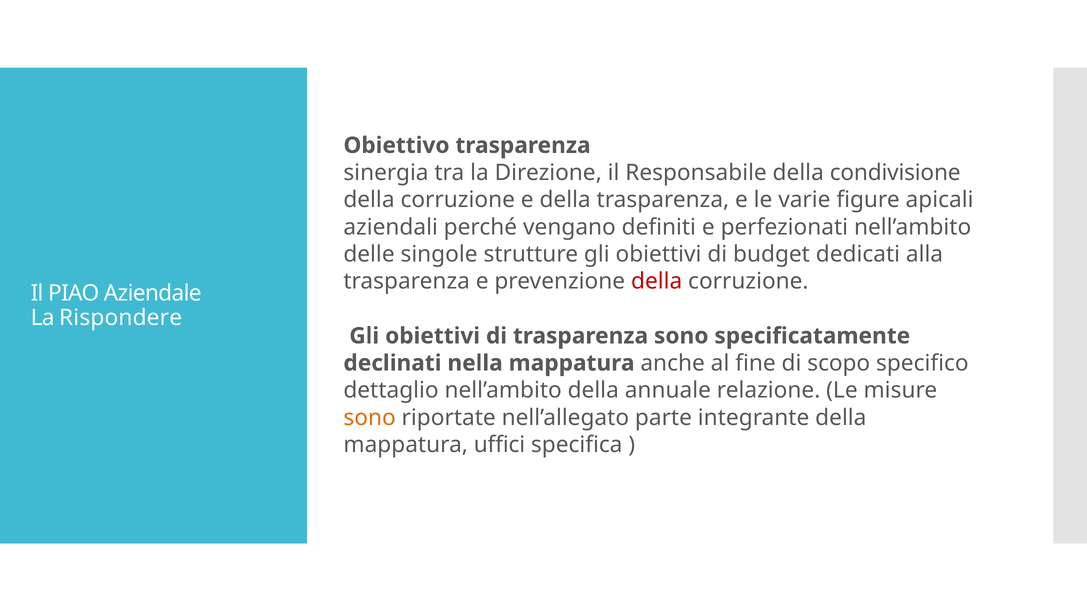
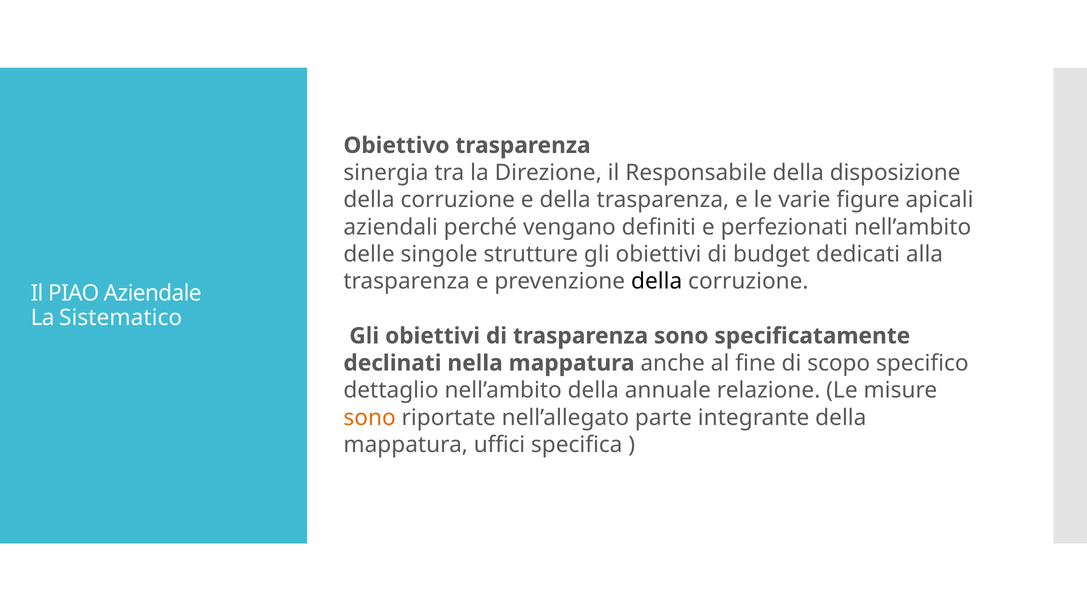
condivisione: condivisione -> disposizione
della at (657, 281) colour: red -> black
Rispondere: Rispondere -> Sistematico
